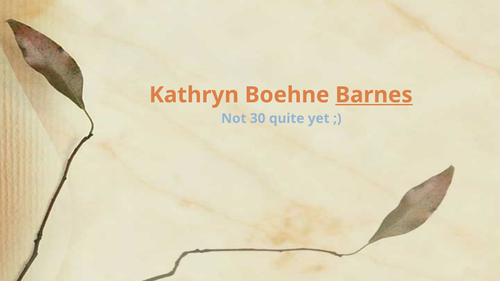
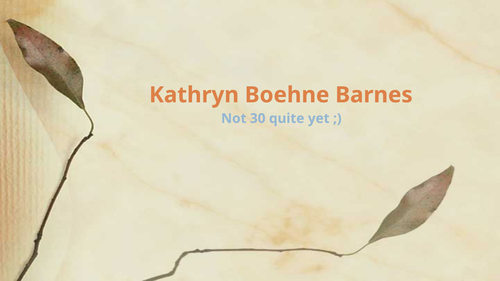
Barnes underline: present -> none
